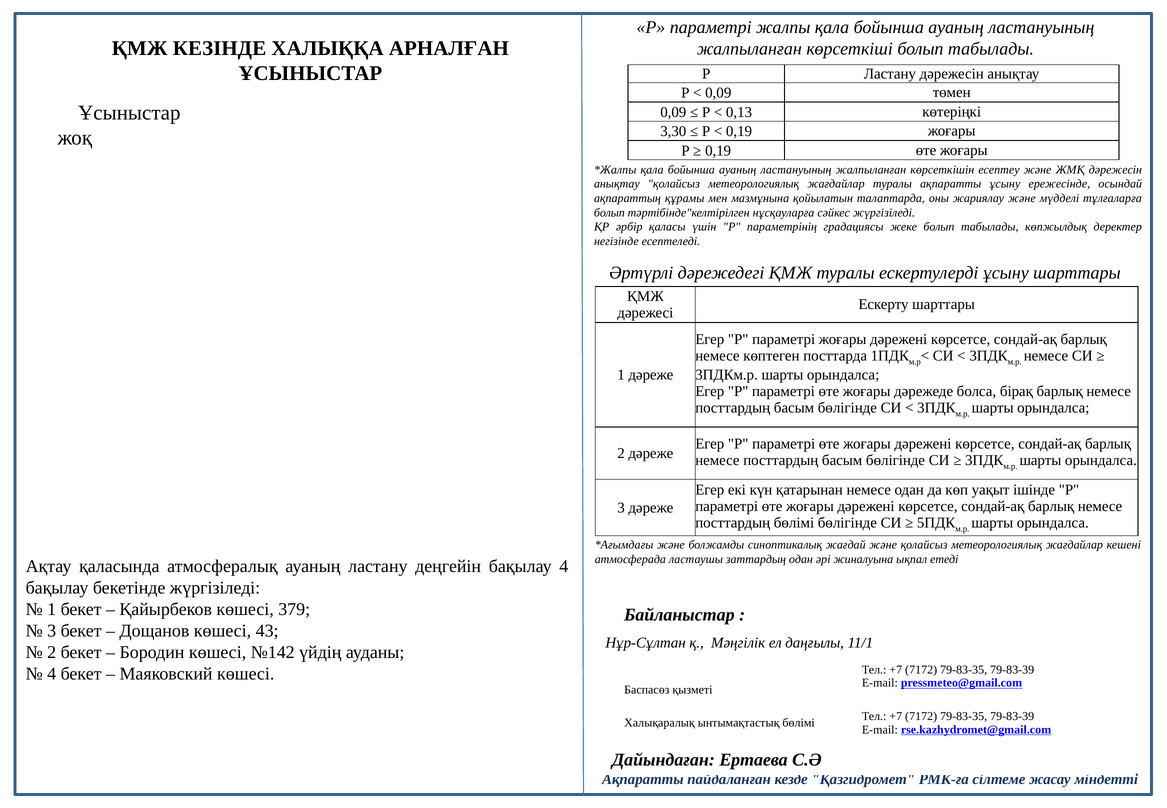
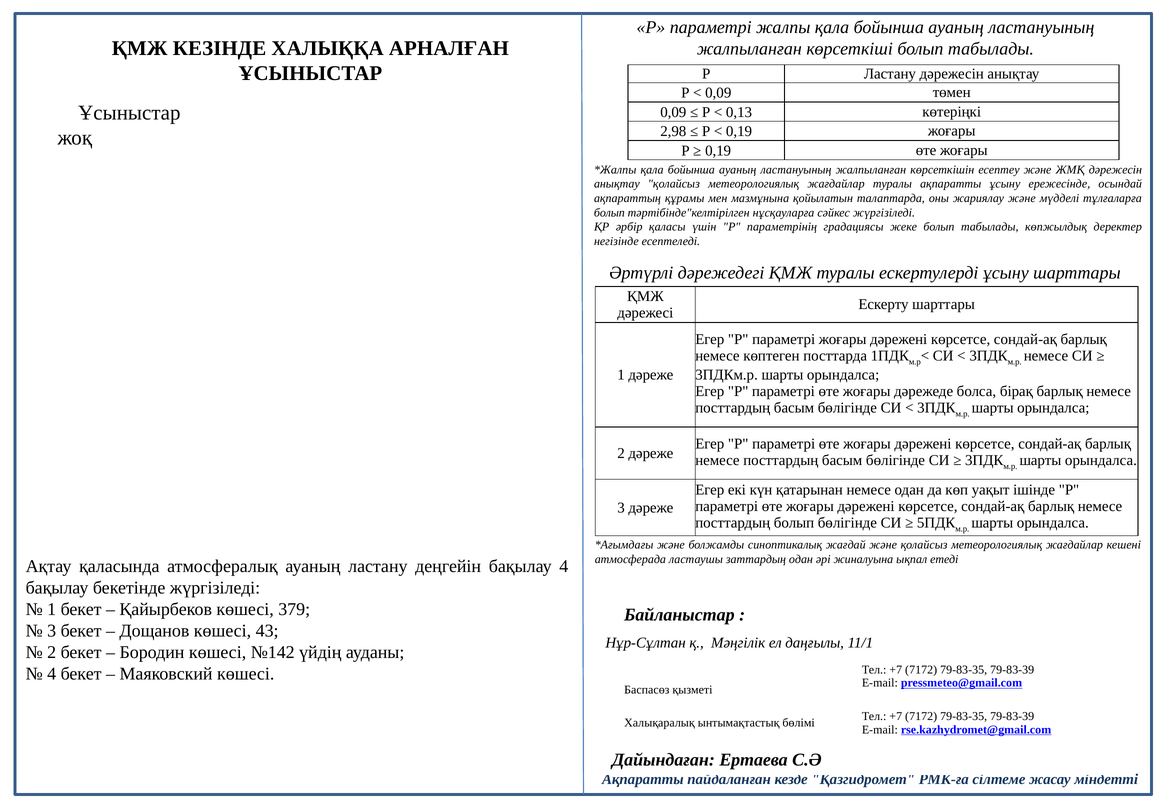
3,30: 3,30 -> 2,98
посттардың бөлімі: бөлімі -> болып
